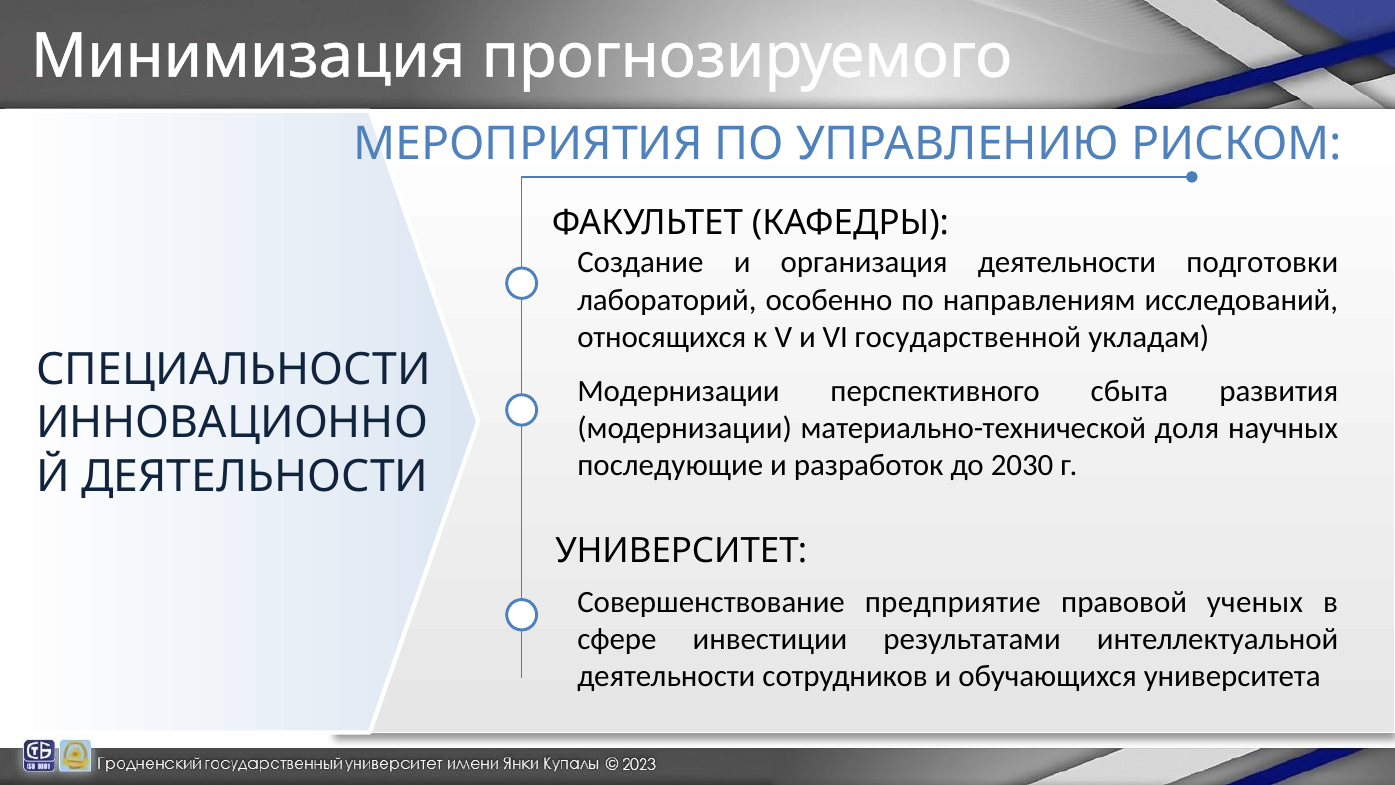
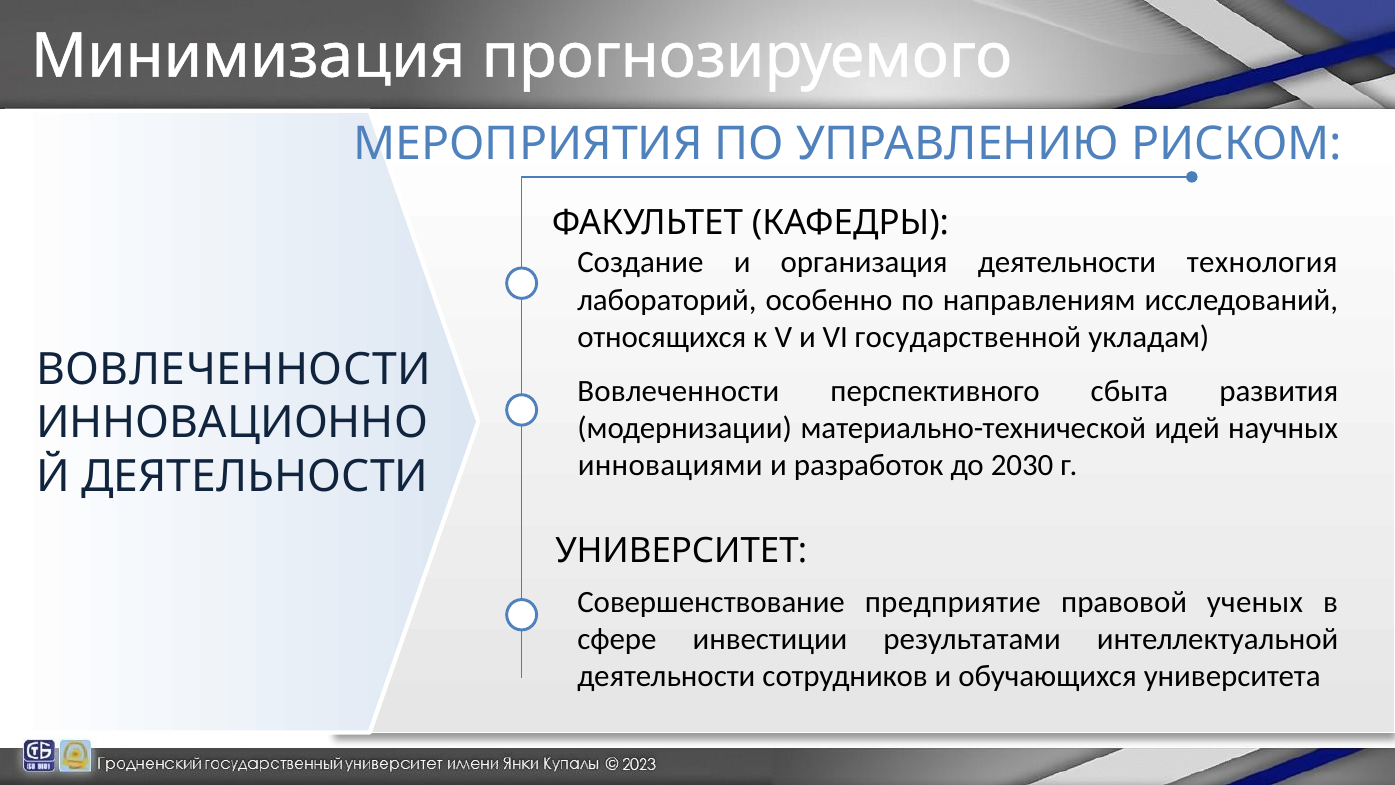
подготовки: подготовки -> технология
СПЕЦИАЛЬНОСТИ at (234, 369): СПЕЦИАЛЬНОСТИ -> ВОВЛЕЧЕННОСТИ
Модернизации at (679, 391): Модернизации -> Вовлеченности
доля: доля -> идей
последующие: последующие -> инновациями
